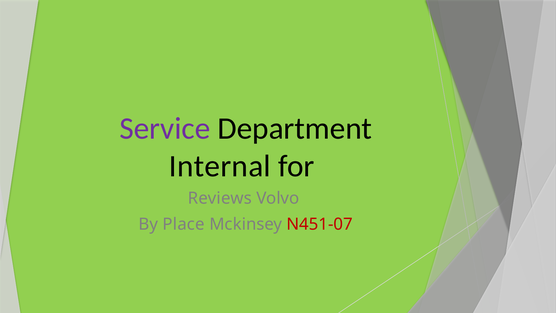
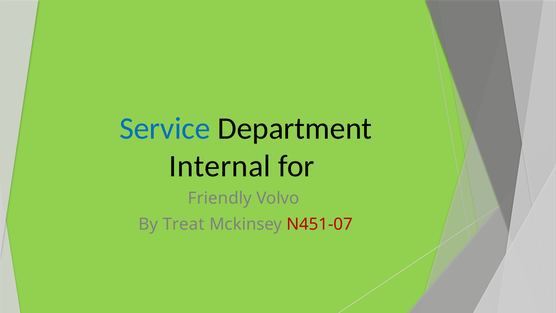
Service colour: purple -> blue
Reviews: Reviews -> Friendly
Place: Place -> Treat
